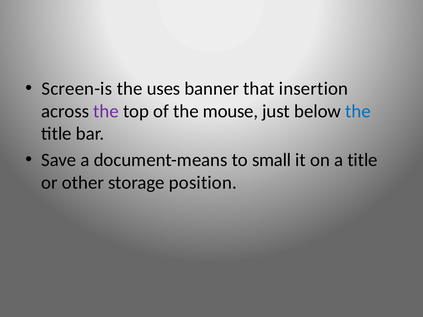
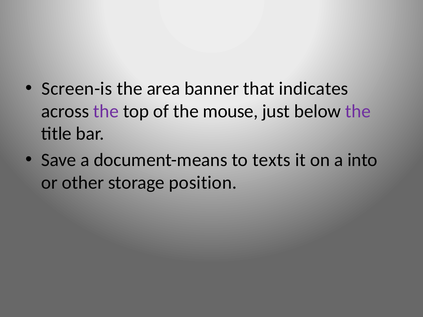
uses: uses -> area
insertion: insertion -> indicates
the at (358, 111) colour: blue -> purple
small: small -> texts
a title: title -> into
